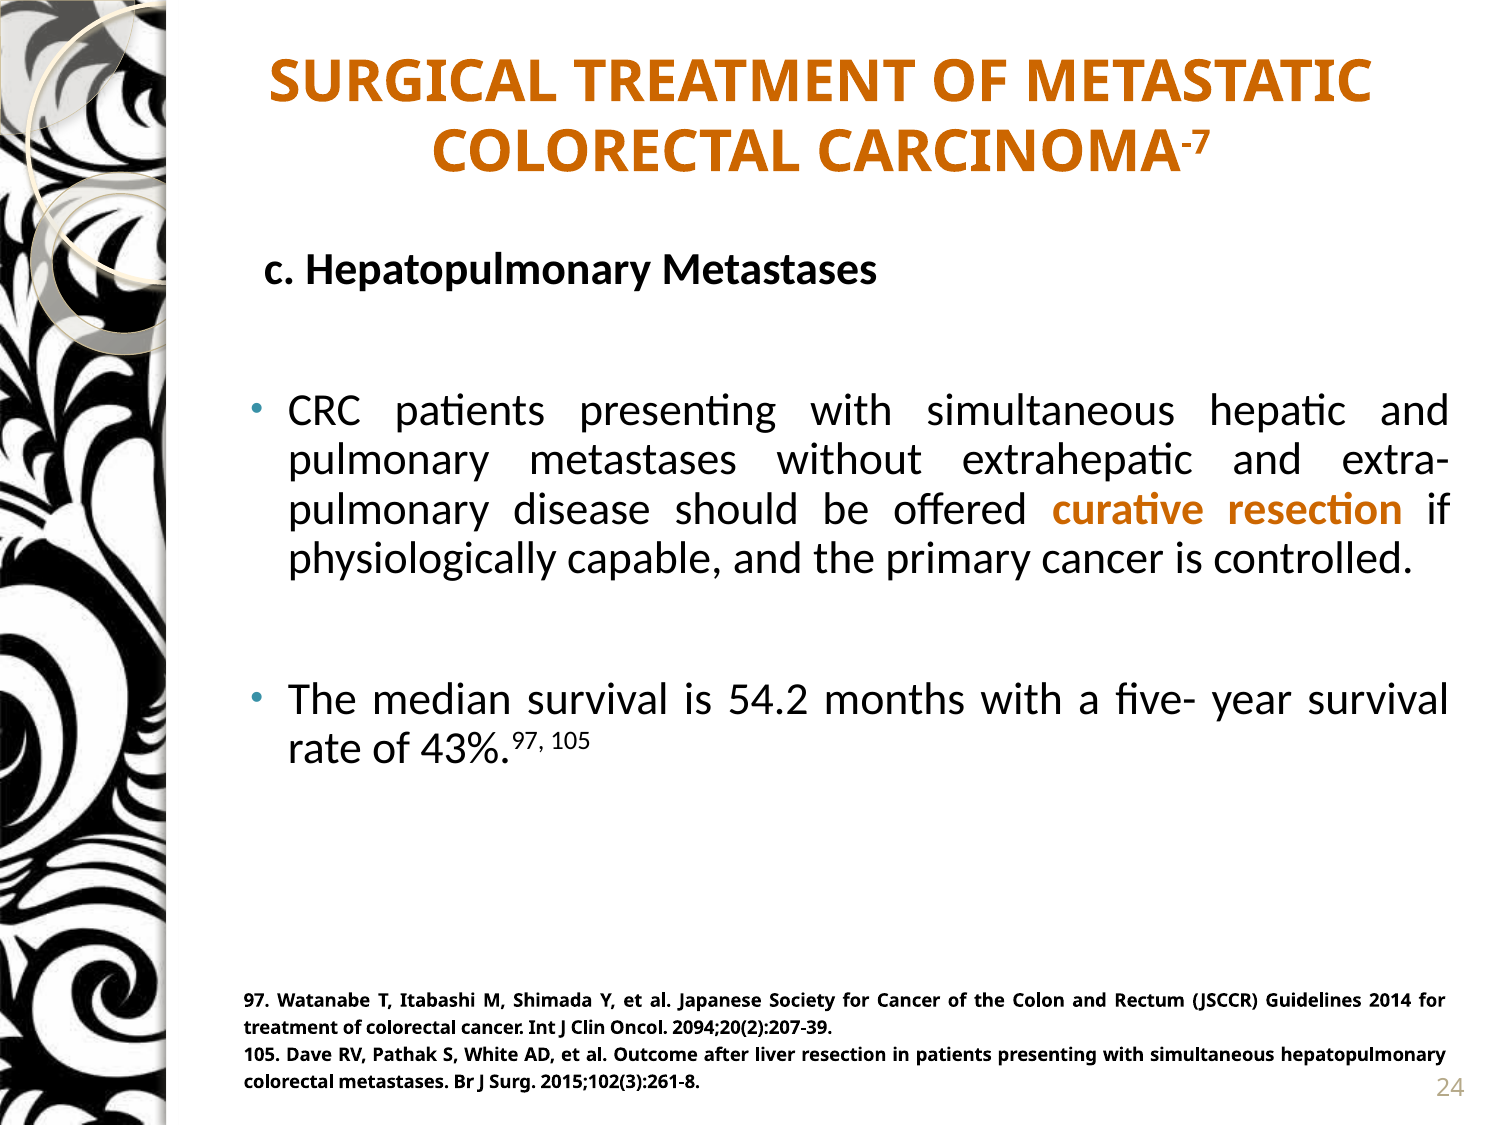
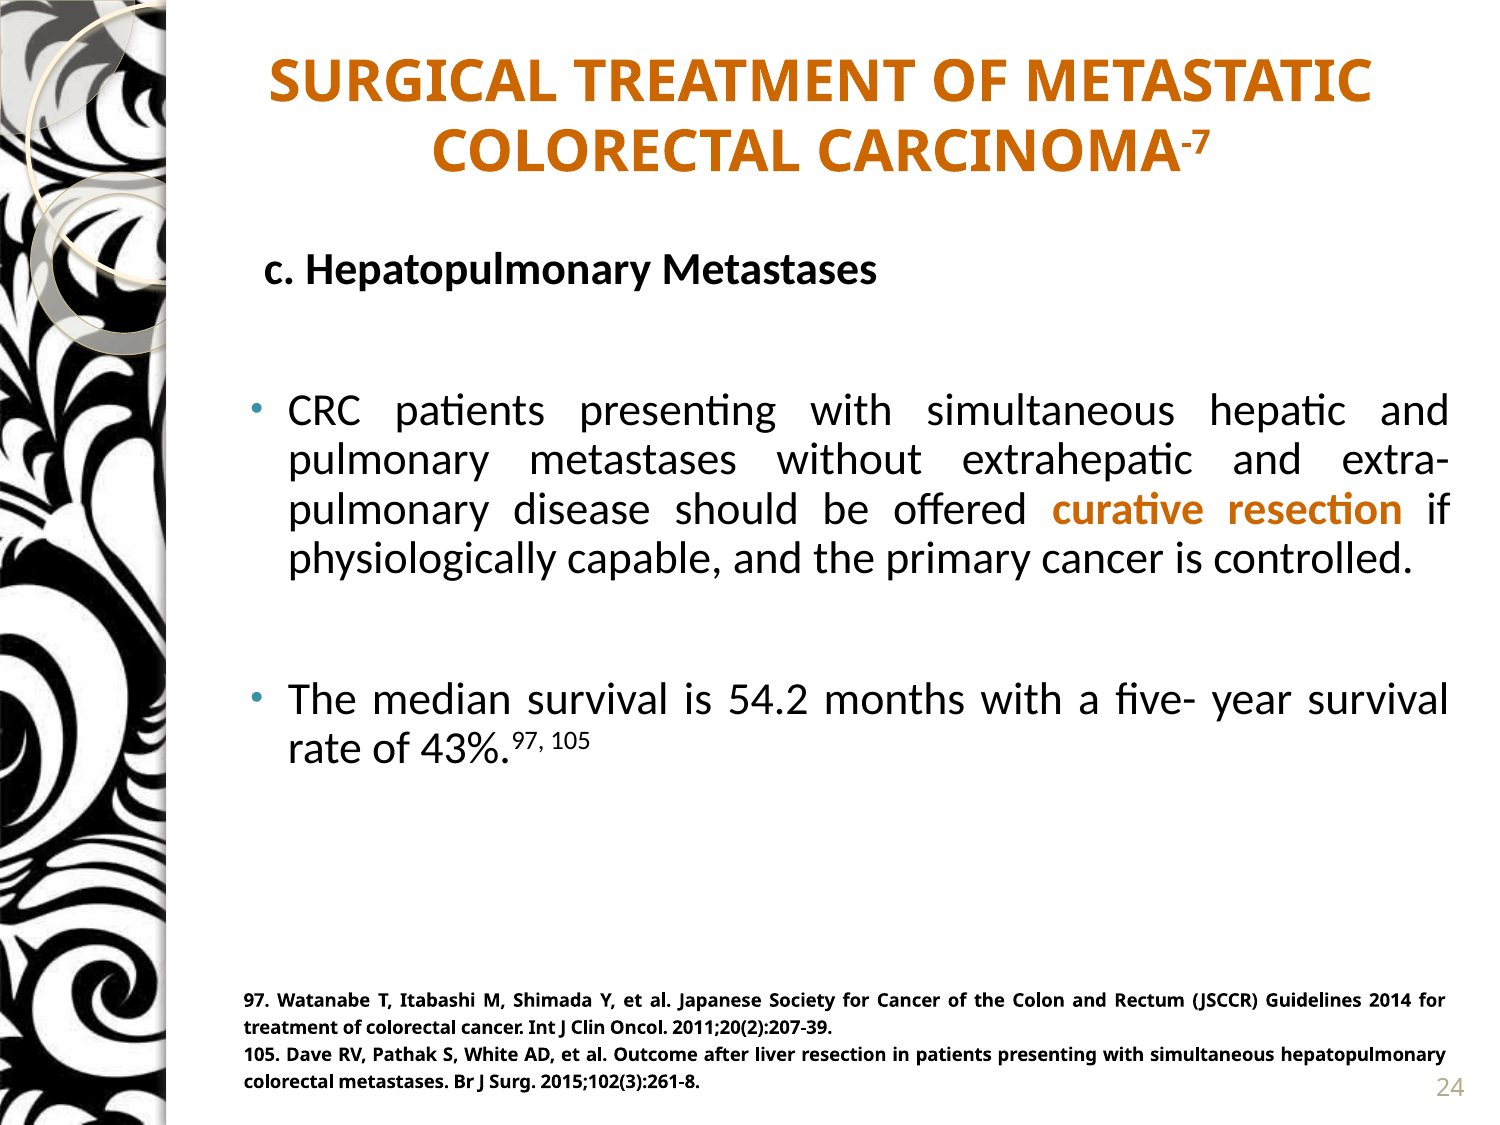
2094;20(2):207-39: 2094;20(2):207-39 -> 2011;20(2):207-39
